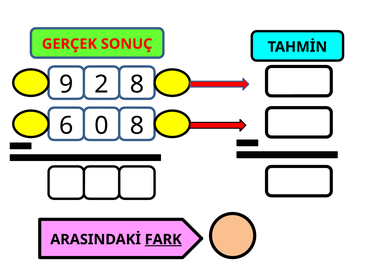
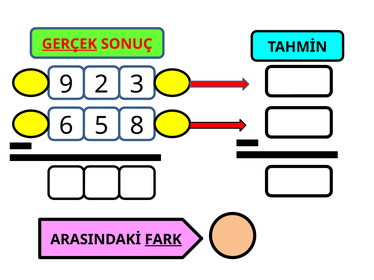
GERÇEK underline: none -> present
2 8: 8 -> 3
0: 0 -> 5
